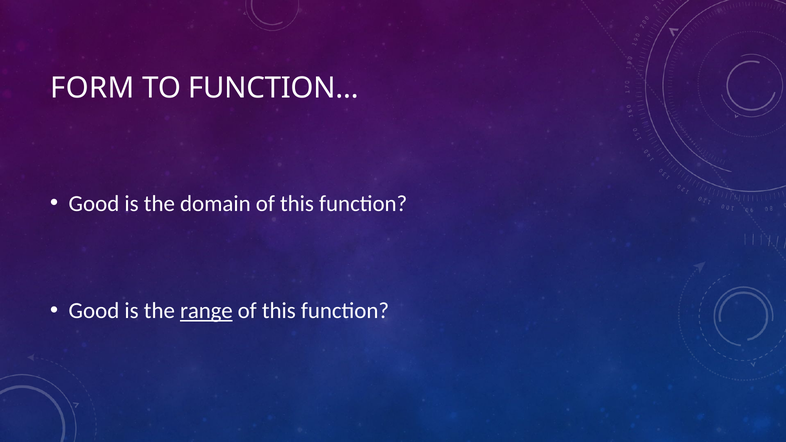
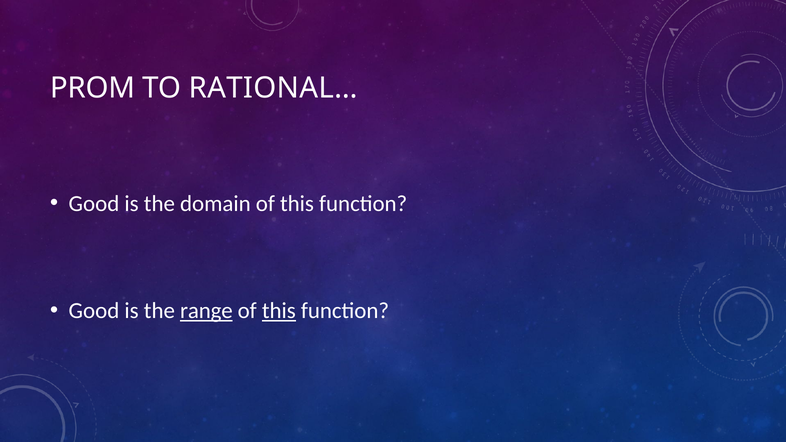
FORM: FORM -> PROM
FUNCTION…: FUNCTION… -> RATIONAL…
this at (279, 311) underline: none -> present
